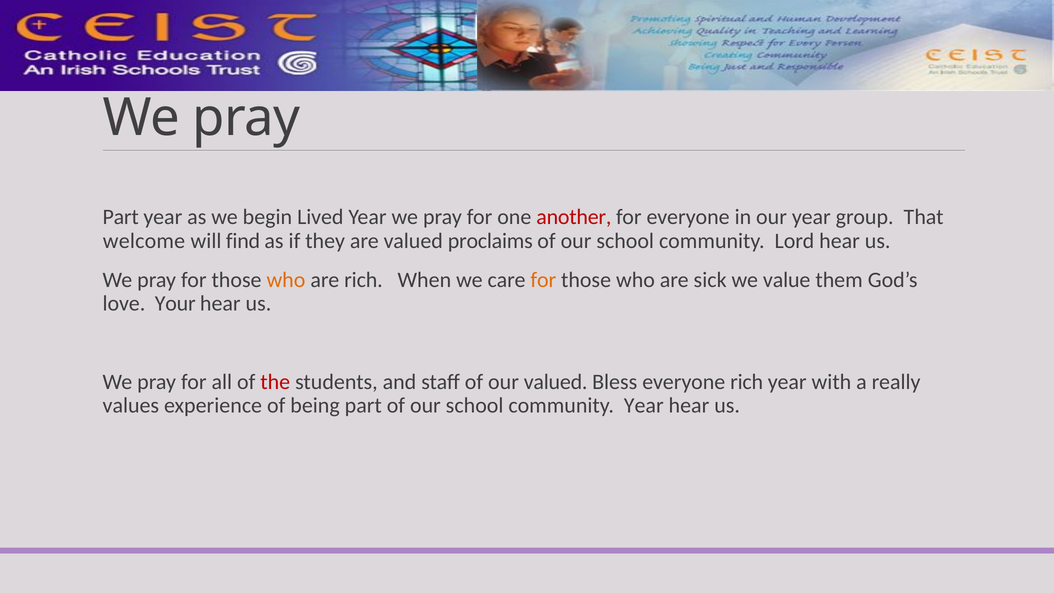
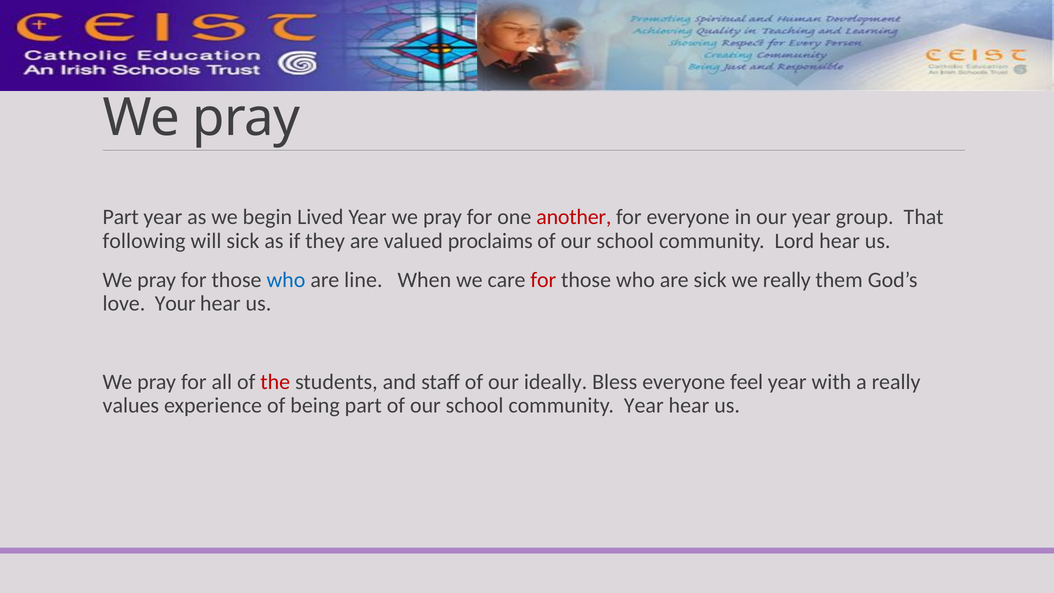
welcome: welcome -> following
will find: find -> sick
who at (286, 280) colour: orange -> blue
are rich: rich -> line
for at (543, 280) colour: orange -> red
we value: value -> really
our valued: valued -> ideally
everyone rich: rich -> feel
